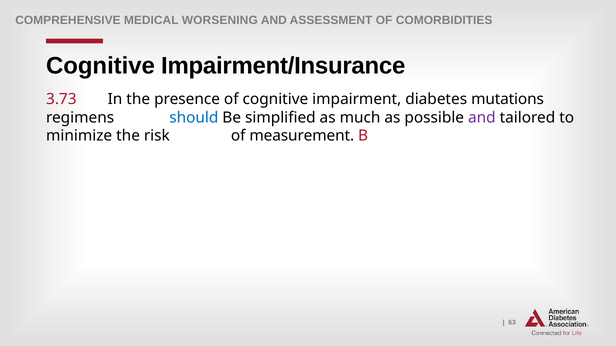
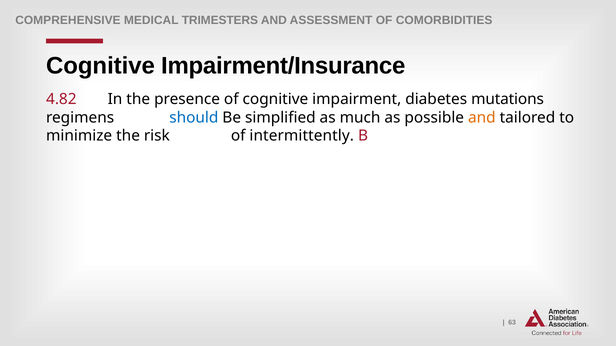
WORSENING: WORSENING -> TRIMESTERS
3.73: 3.73 -> 4.82
and at (482, 118) colour: purple -> orange
measurement: measurement -> intermittently
